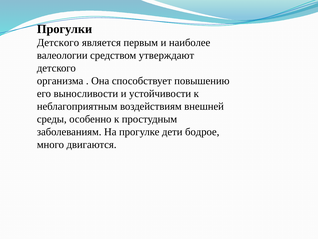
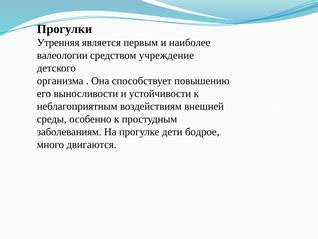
Детского at (58, 43): Детского -> Утренняя
утверждают: утверждают -> учреждение
